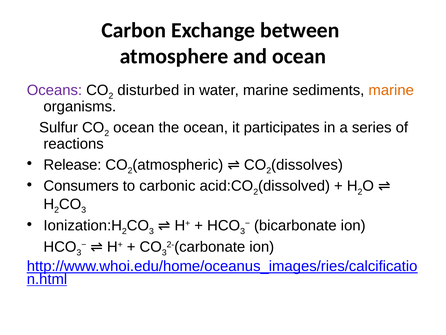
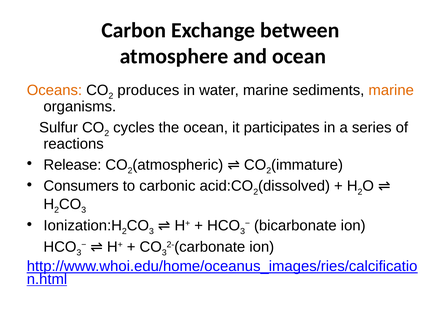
Oceans colour: purple -> orange
disturbed: disturbed -> produces
ocean at (134, 127): ocean -> cycles
dissolves: dissolves -> immature
